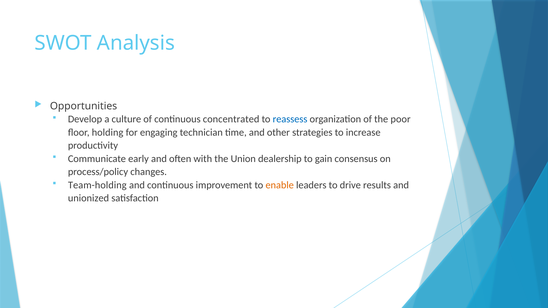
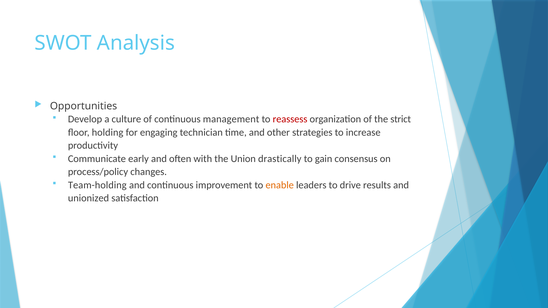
concentrated: concentrated -> management
reassess colour: blue -> red
poor: poor -> strict
dealership: dealership -> drastically
